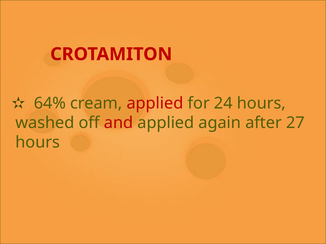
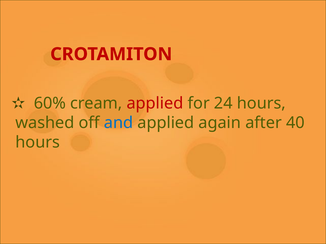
64%: 64% -> 60%
and colour: red -> blue
27: 27 -> 40
